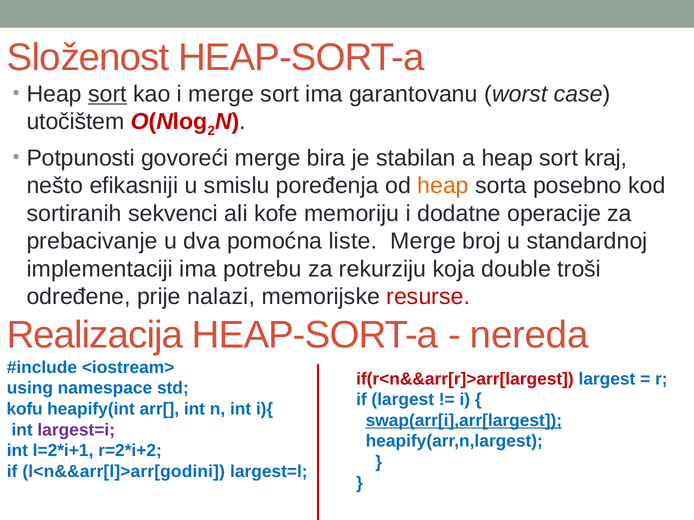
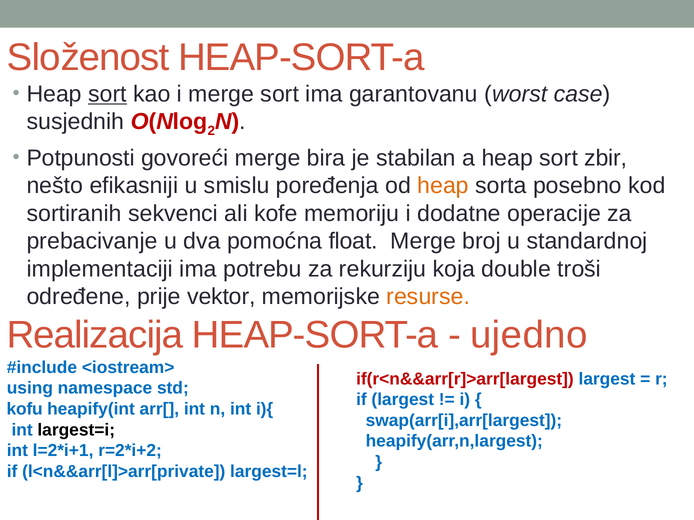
utočištem: utočištem -> susjednih
kraj: kraj -> zbir
liste: liste -> float
nalazi: nalazi -> vektor
resurse colour: red -> orange
nereda: nereda -> ujedno
swap(arr[i],arr[largest underline: present -> none
largest=i colour: purple -> black
l<n&&arr[l]>arr[godini: l<n&&arr[l]>arr[godini -> l<n&&arr[l]>arr[private
